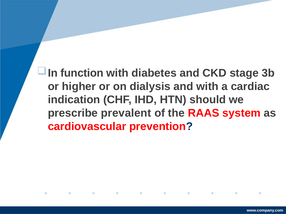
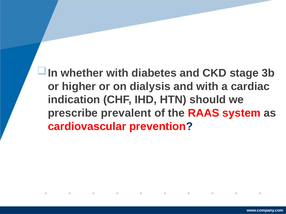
function: function -> whether
